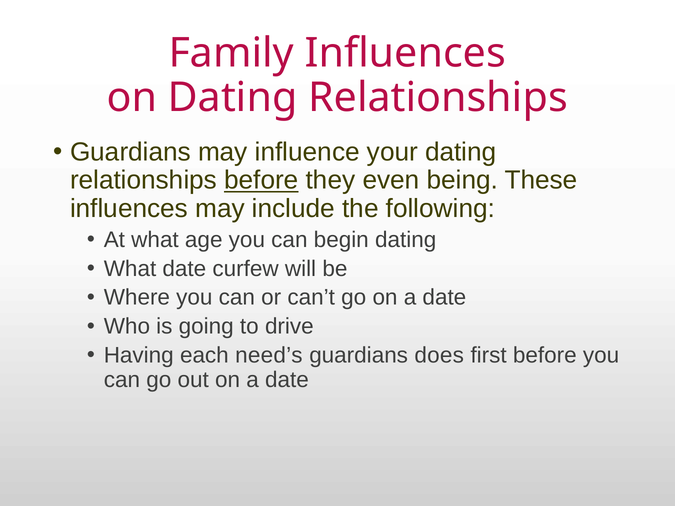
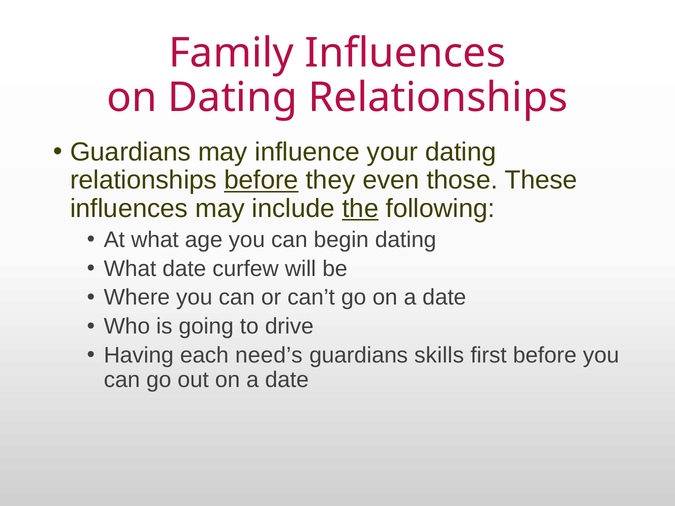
being: being -> those
the underline: none -> present
does: does -> skills
